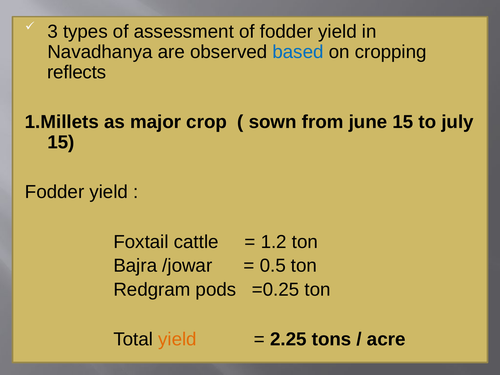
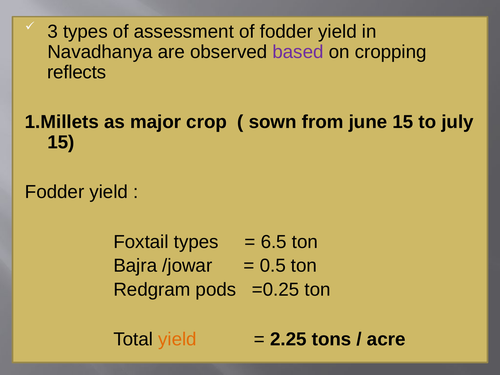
based colour: blue -> purple
Foxtail cattle: cattle -> types
1.2: 1.2 -> 6.5
